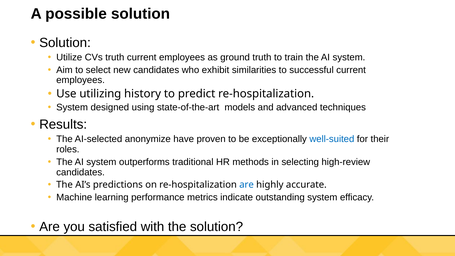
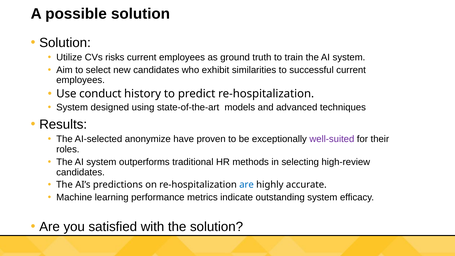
CVs truth: truth -> risks
utilizing: utilizing -> conduct
well-suited colour: blue -> purple
